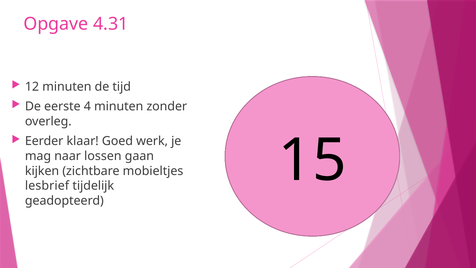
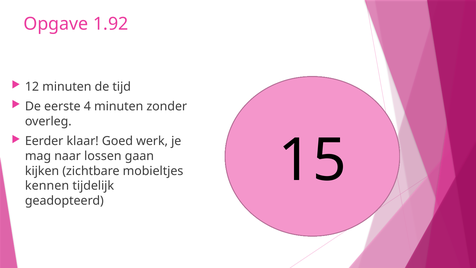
4.31: 4.31 -> 1.92
lesbrief: lesbrief -> kennen
